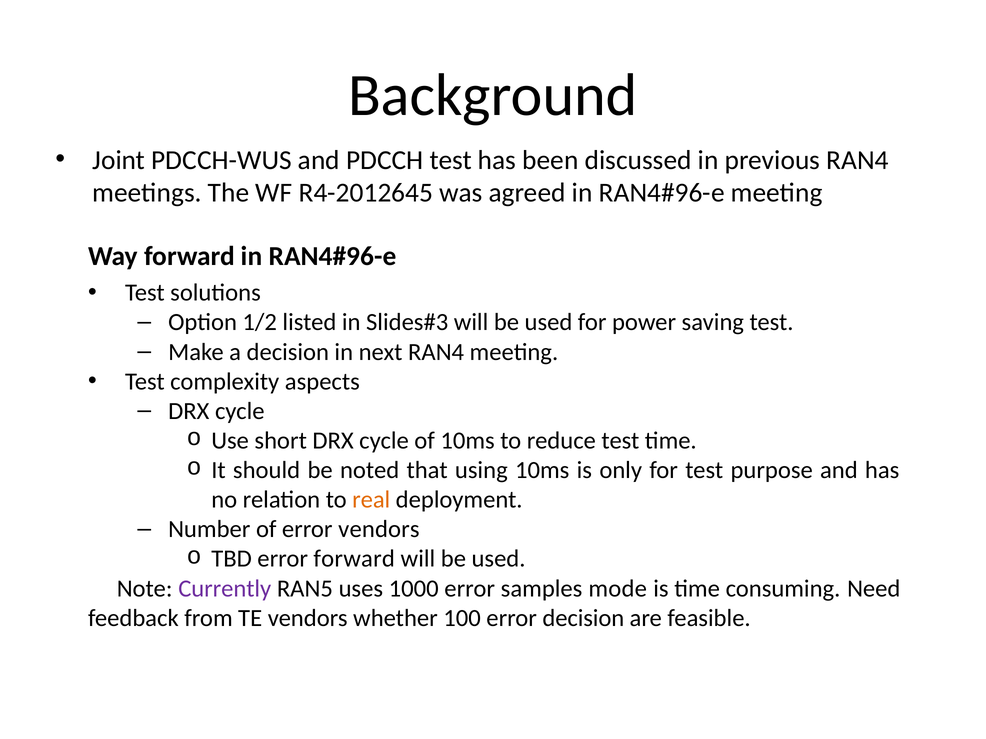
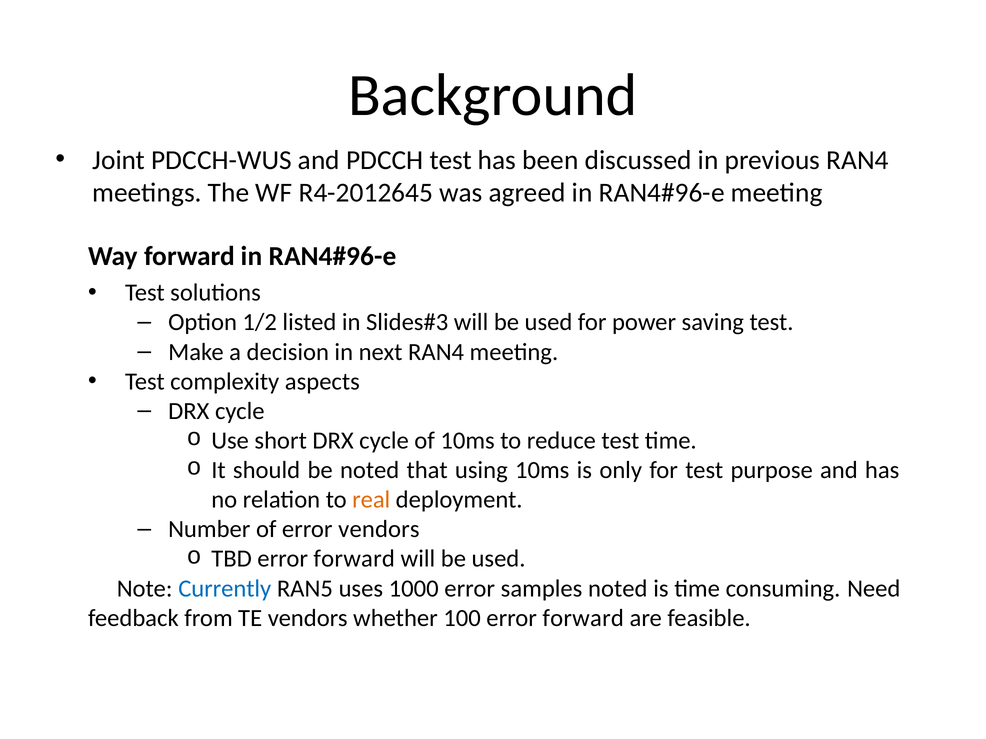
Currently colour: purple -> blue
samples mode: mode -> noted
100 error decision: decision -> forward
